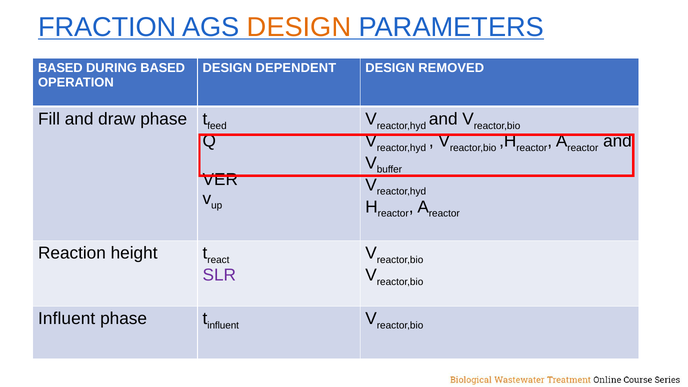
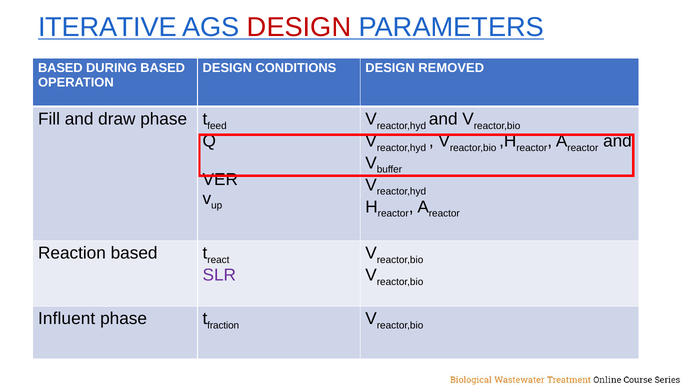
FRACTION: FRACTION -> ITERATIVE
DESIGN at (299, 27) colour: orange -> red
DEPENDENT: DEPENDENT -> CONDITIONS
Reaction height: height -> based
influent at (223, 325): influent -> fraction
